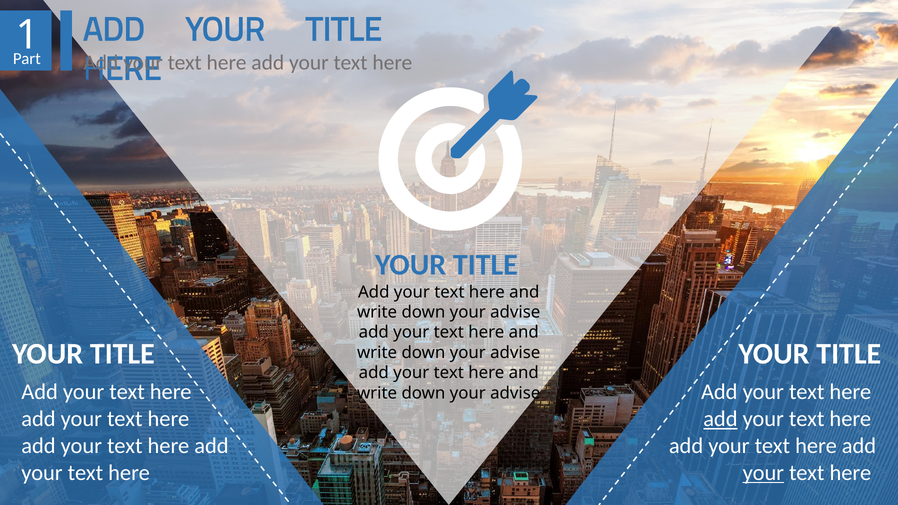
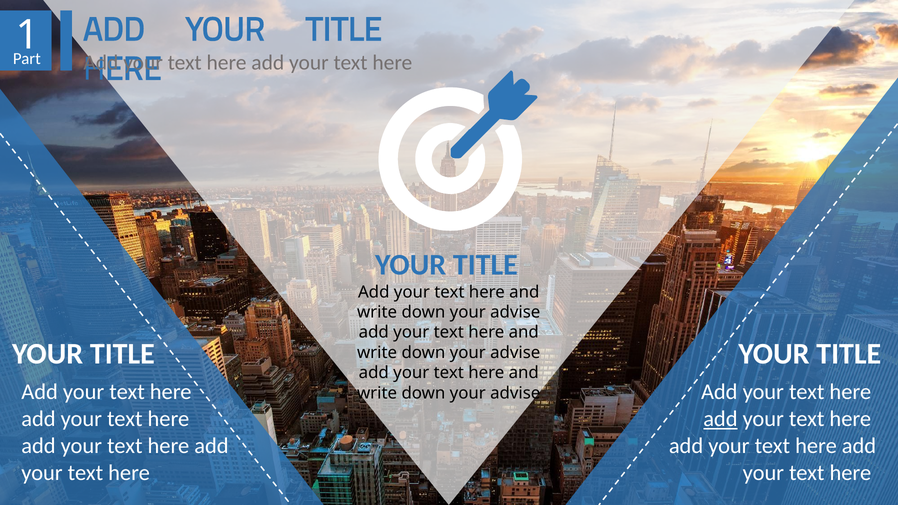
your at (763, 473) underline: present -> none
